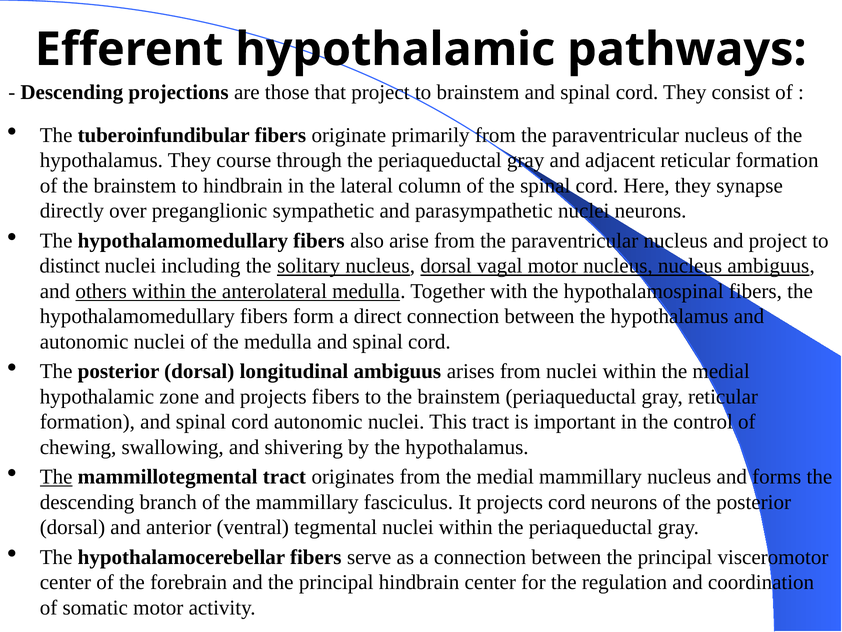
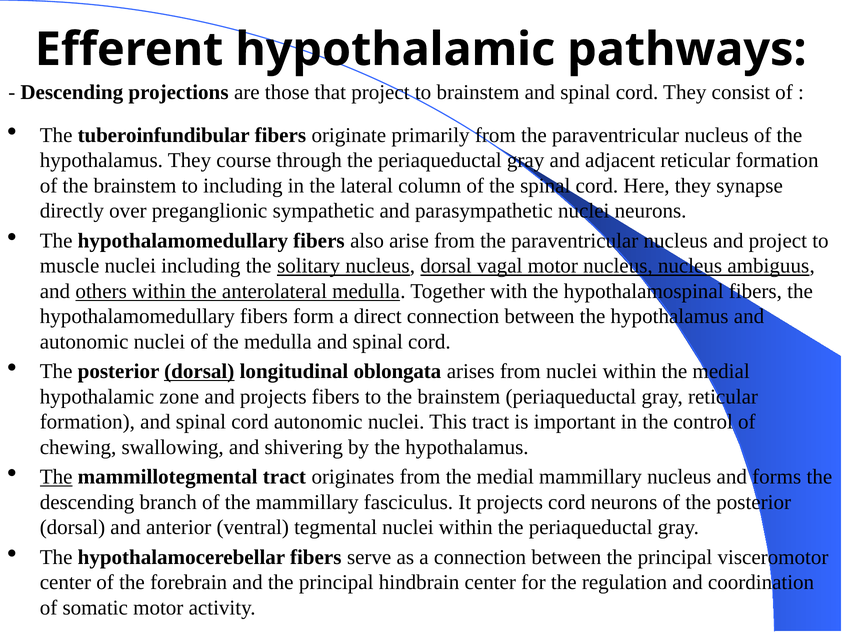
to hindbrain: hindbrain -> including
distinct: distinct -> muscle
dorsal at (199, 371) underline: none -> present
longitudinal ambiguus: ambiguus -> oblongata
